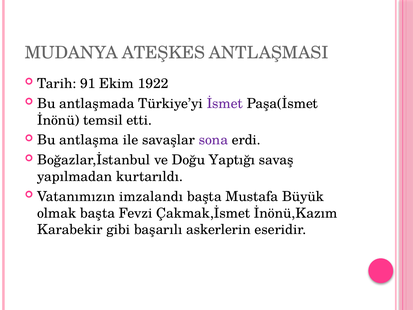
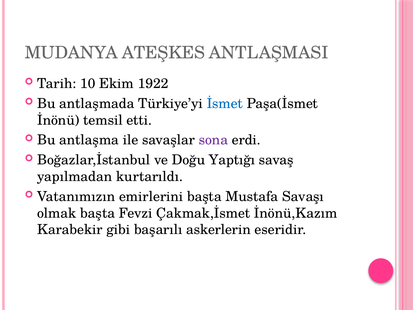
91: 91 -> 10
İsmet colour: purple -> blue
imzalandı: imzalandı -> emirlerini
Büyük: Büyük -> Savaşı
